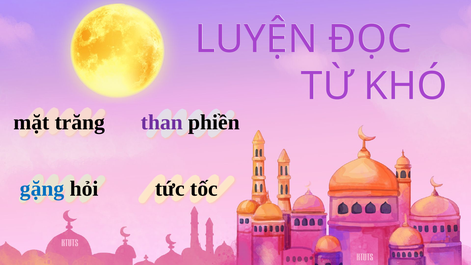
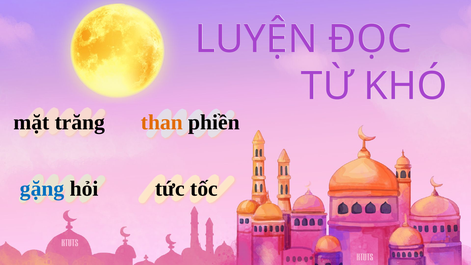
than colour: purple -> orange
